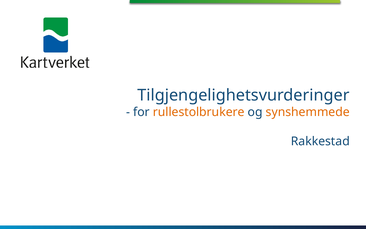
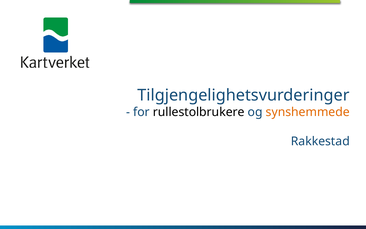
rullestolbrukere colour: orange -> black
